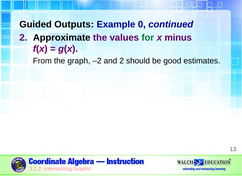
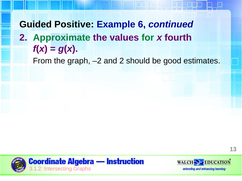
Outputs: Outputs -> Positive
0: 0 -> 6
Approximate colour: black -> green
minus: minus -> fourth
